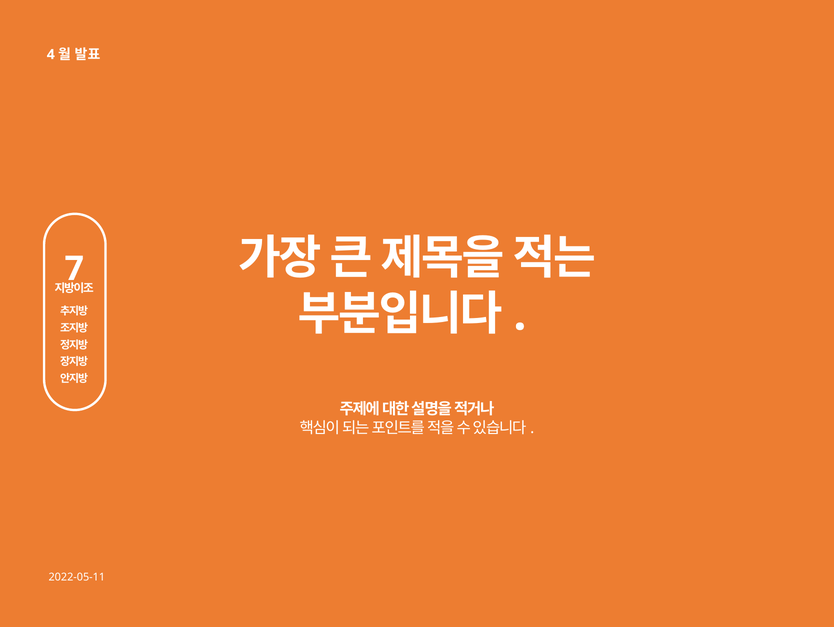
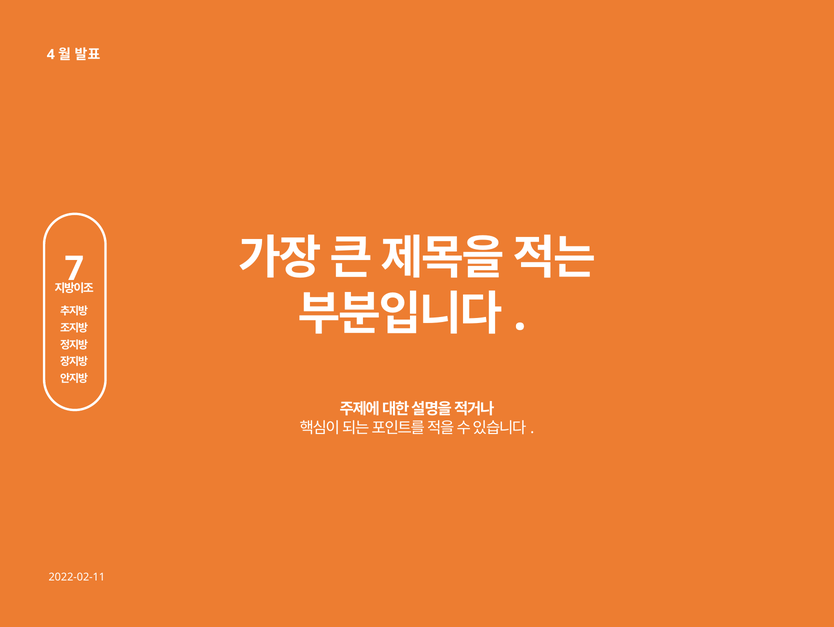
2022-05-11: 2022-05-11 -> 2022-02-11
